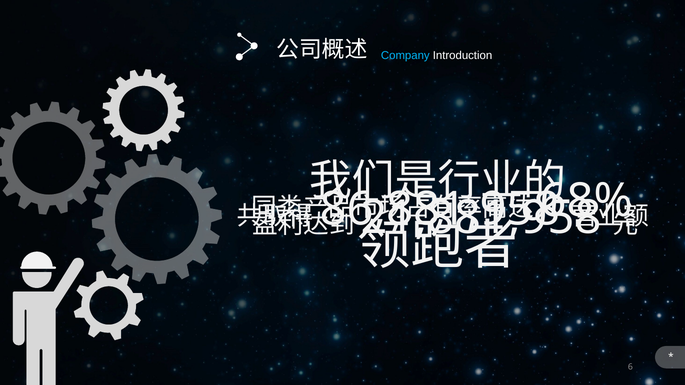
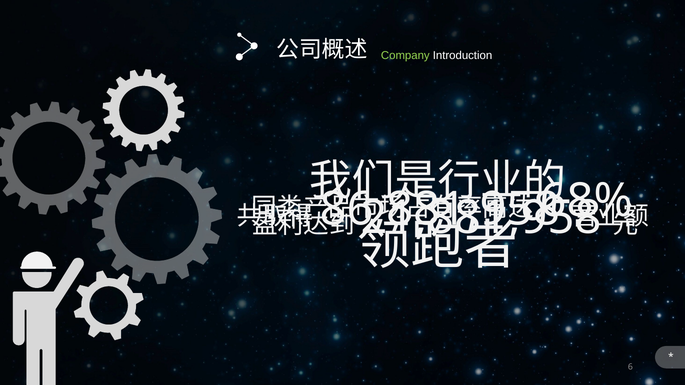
Company colour: light blue -> light green
